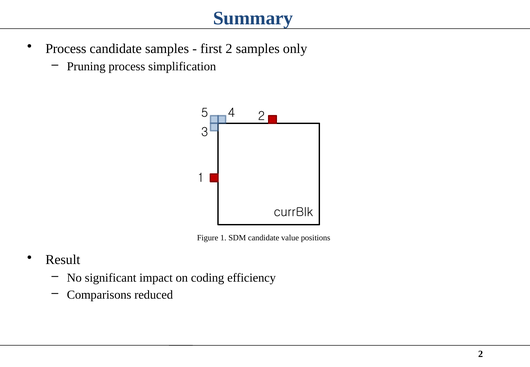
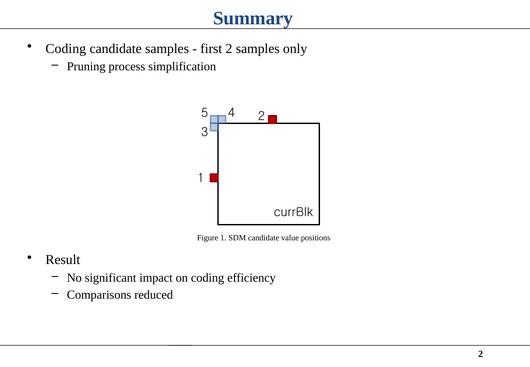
Process at (66, 49): Process -> Coding
